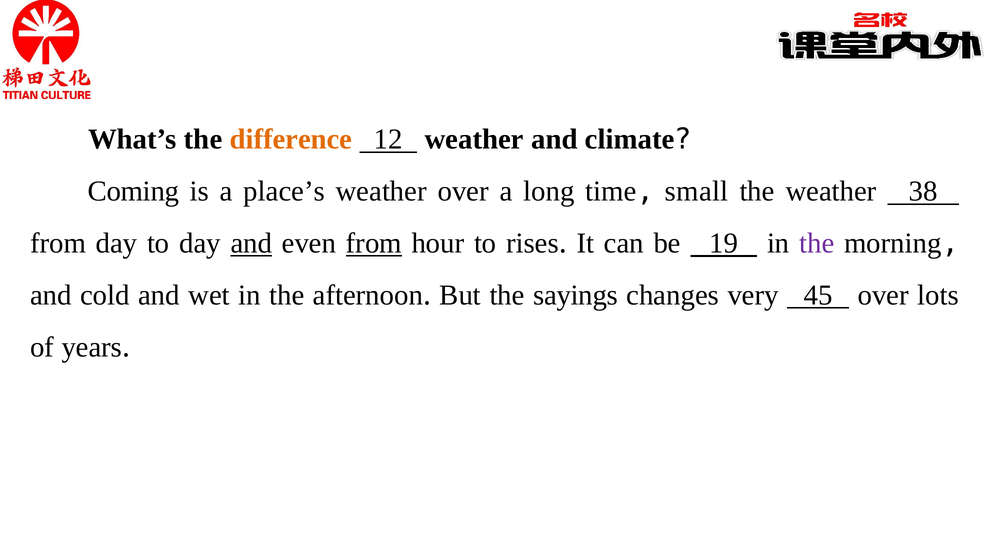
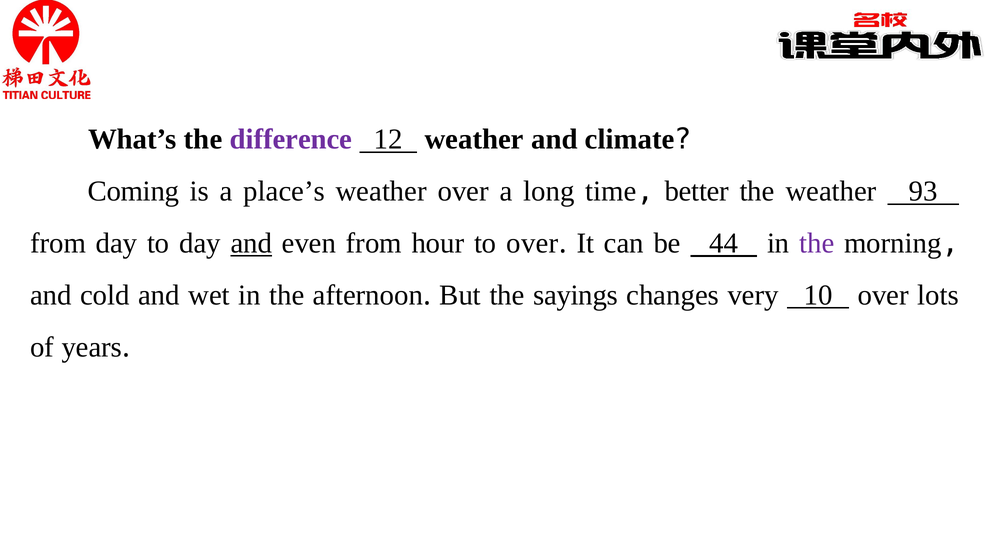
difference colour: orange -> purple
small: small -> better
38: 38 -> 93
from at (374, 243) underline: present -> none
to rises: rises -> over
19: 19 -> 44
45: 45 -> 10
